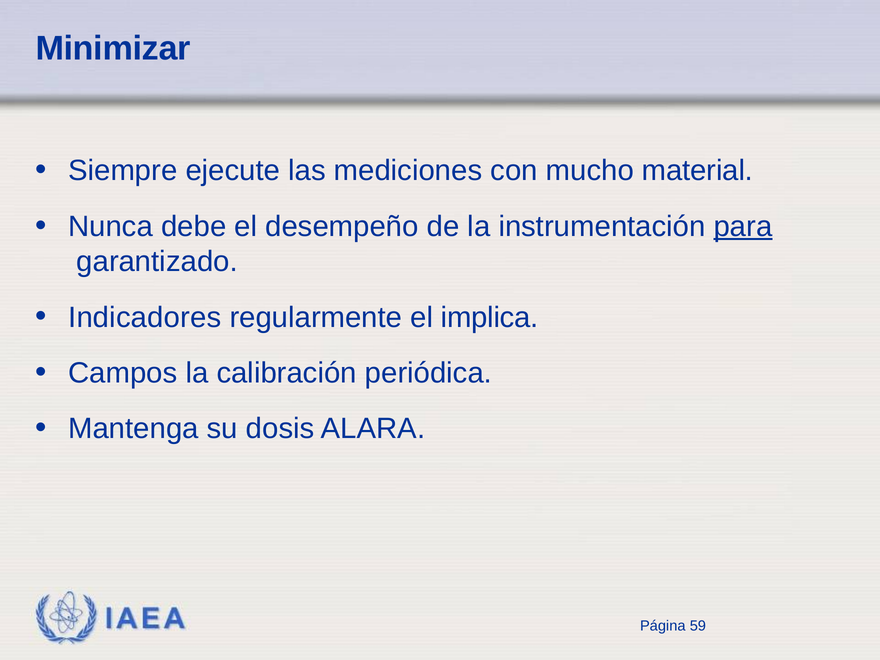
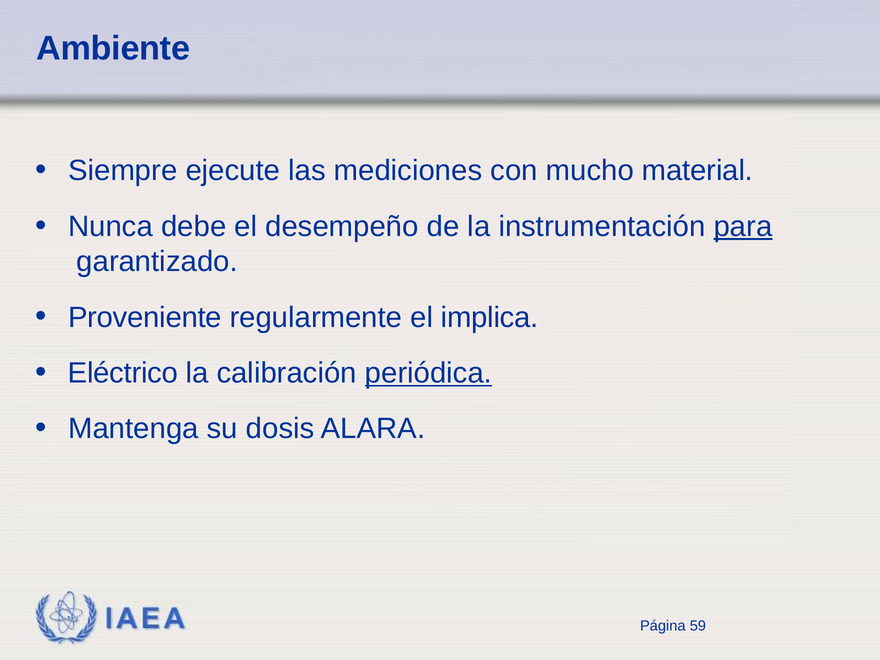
Minimizar: Minimizar -> Ambiente
Indicadores: Indicadores -> Proveniente
Campos: Campos -> Eléctrico
periódica underline: none -> present
